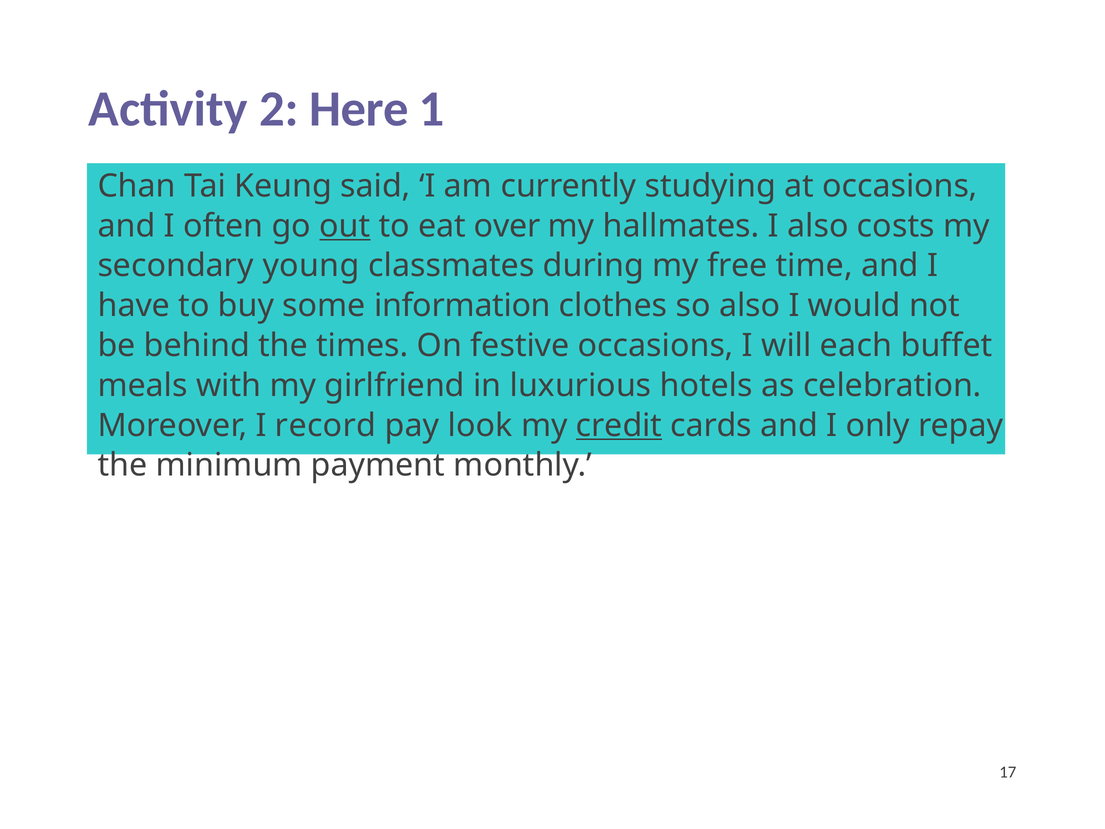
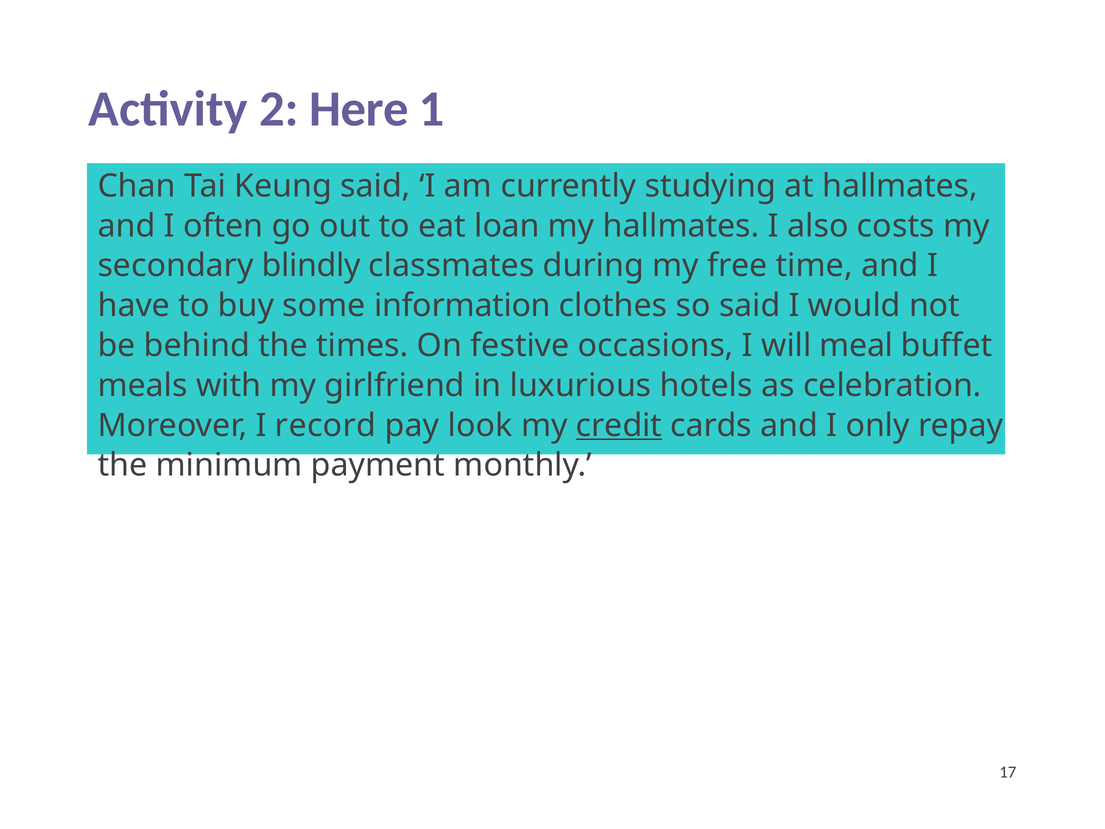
at occasions: occasions -> hallmates
out underline: present -> none
over: over -> loan
young: young -> blindly
so also: also -> said
each: each -> meal
